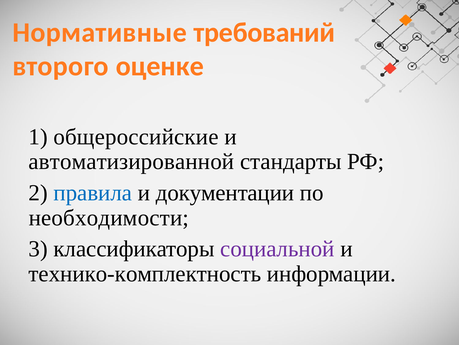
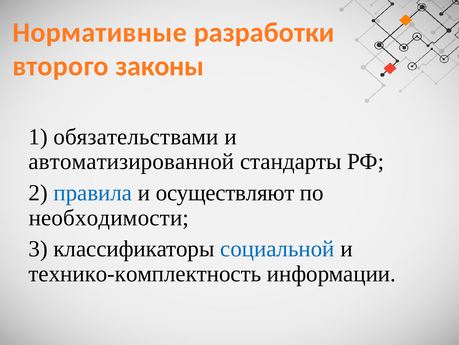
требований: требований -> разработки
оценке: оценке -> законы
общероссийские: общероссийские -> обязательствами
документации: документации -> осуществляют
социальной colour: purple -> blue
